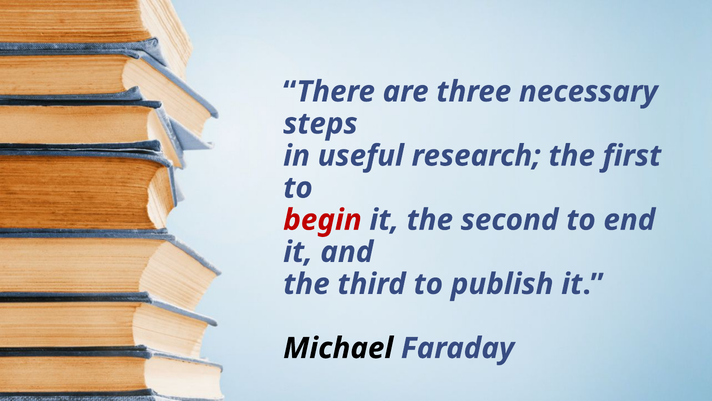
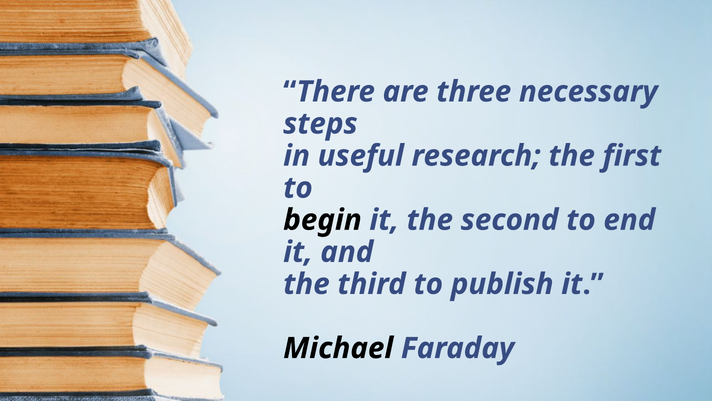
begin colour: red -> black
